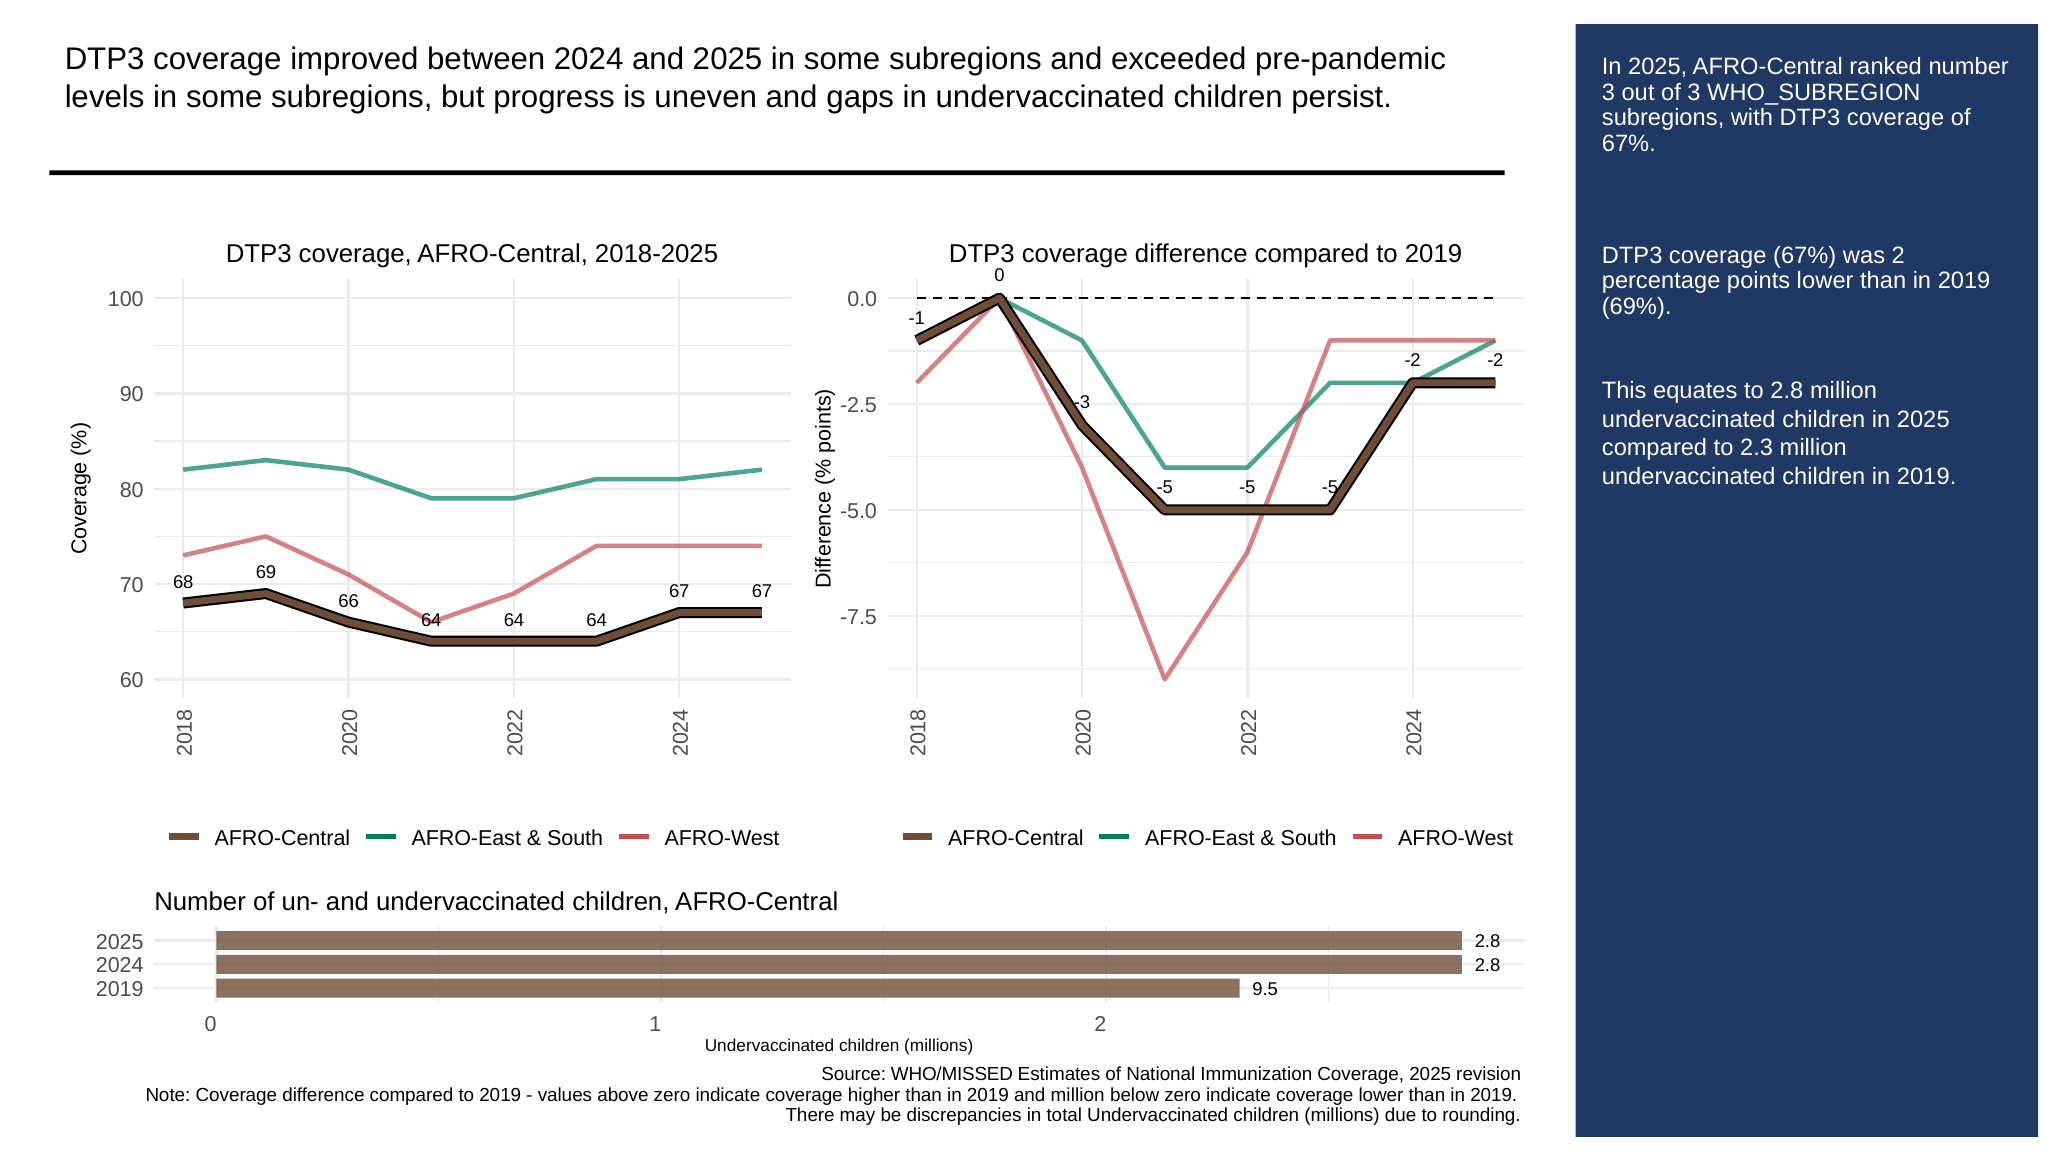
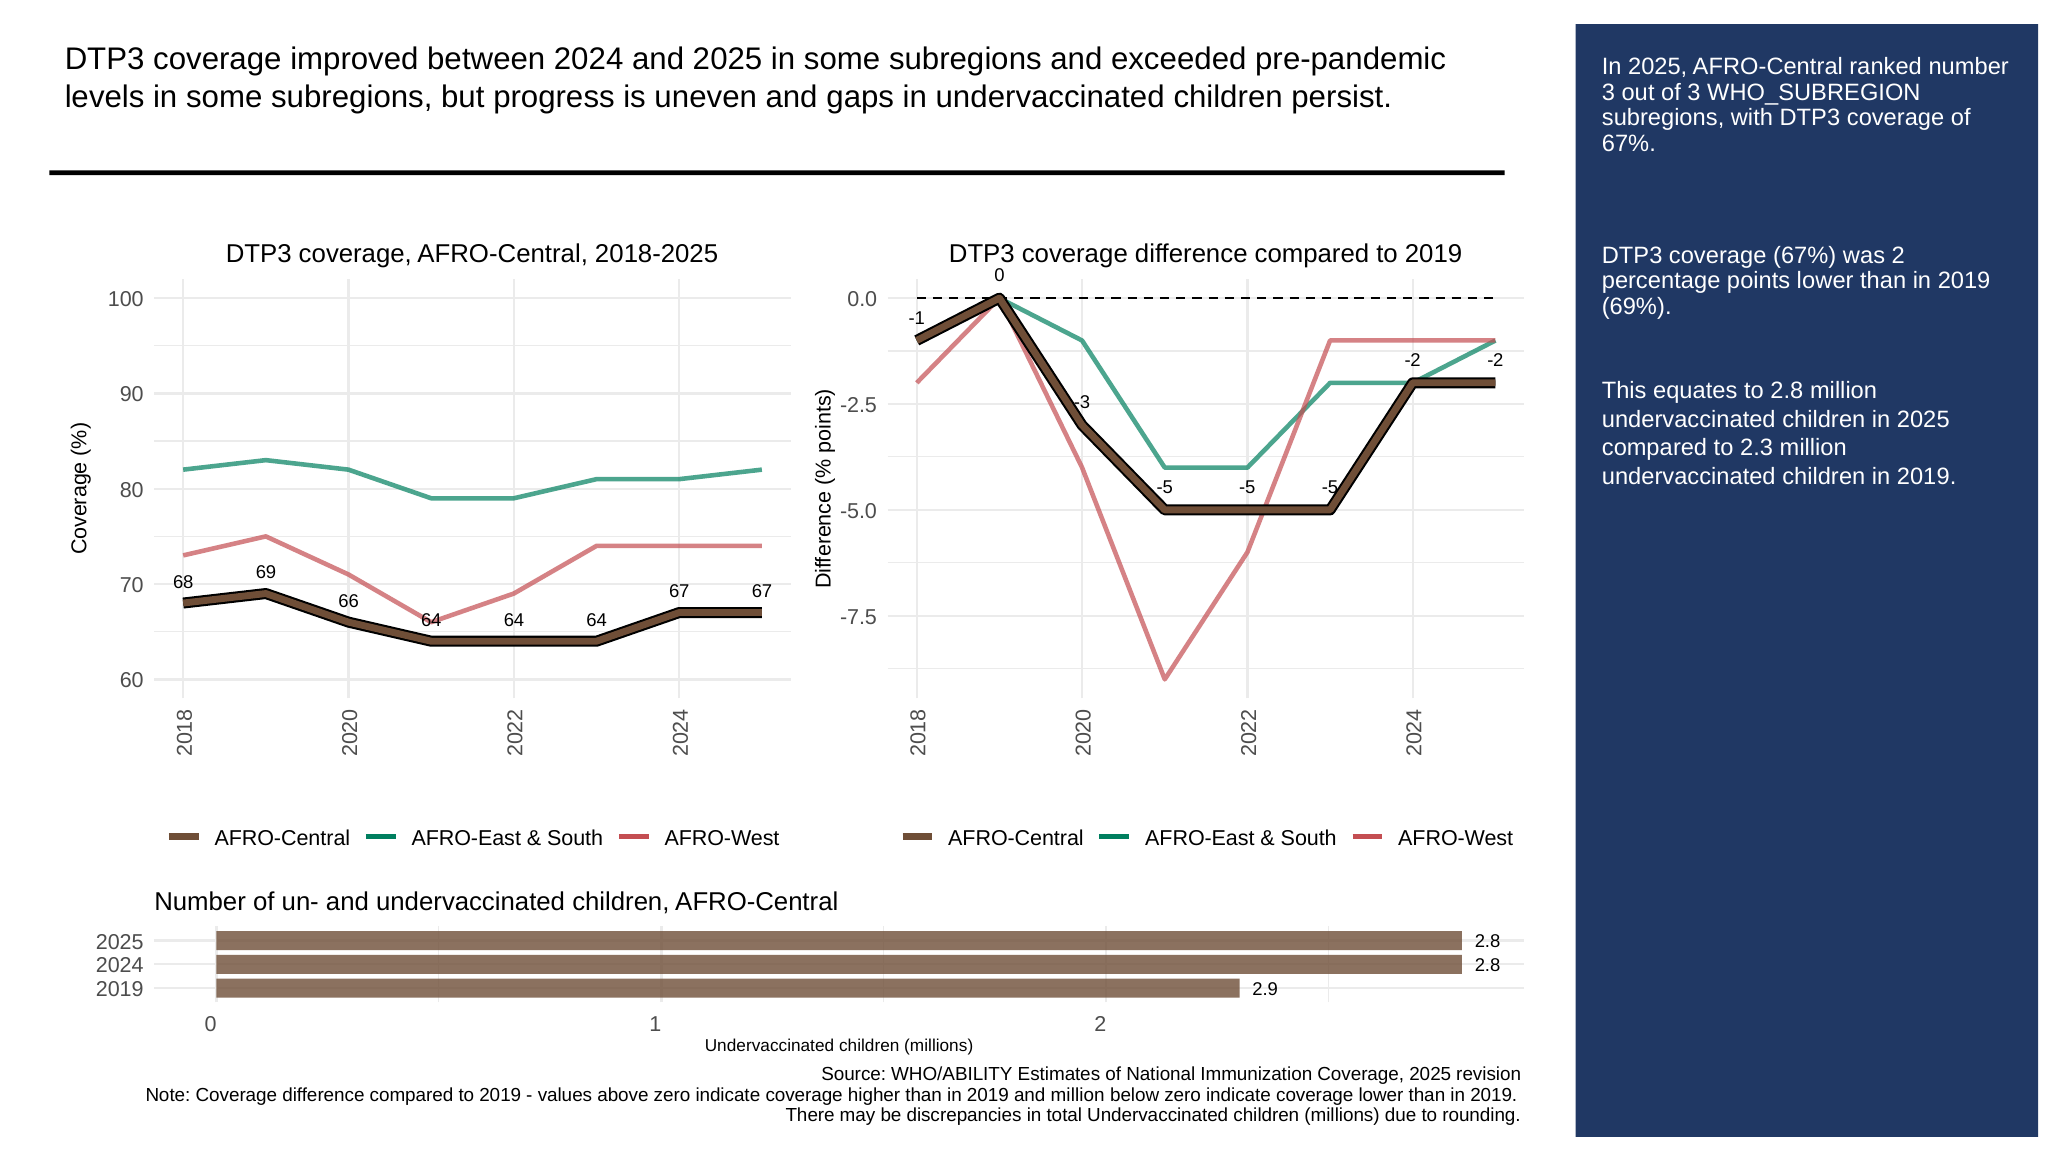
9.5: 9.5 -> 2.9
WHO/MISSED: WHO/MISSED -> WHO/ABILITY
